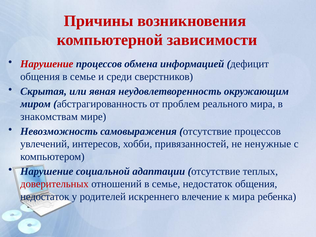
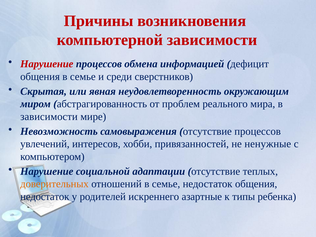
знакомствам at (49, 117): знакомствам -> зависимости
доверительных colour: red -> orange
влечение: влечение -> азартные
к мира: мира -> типы
